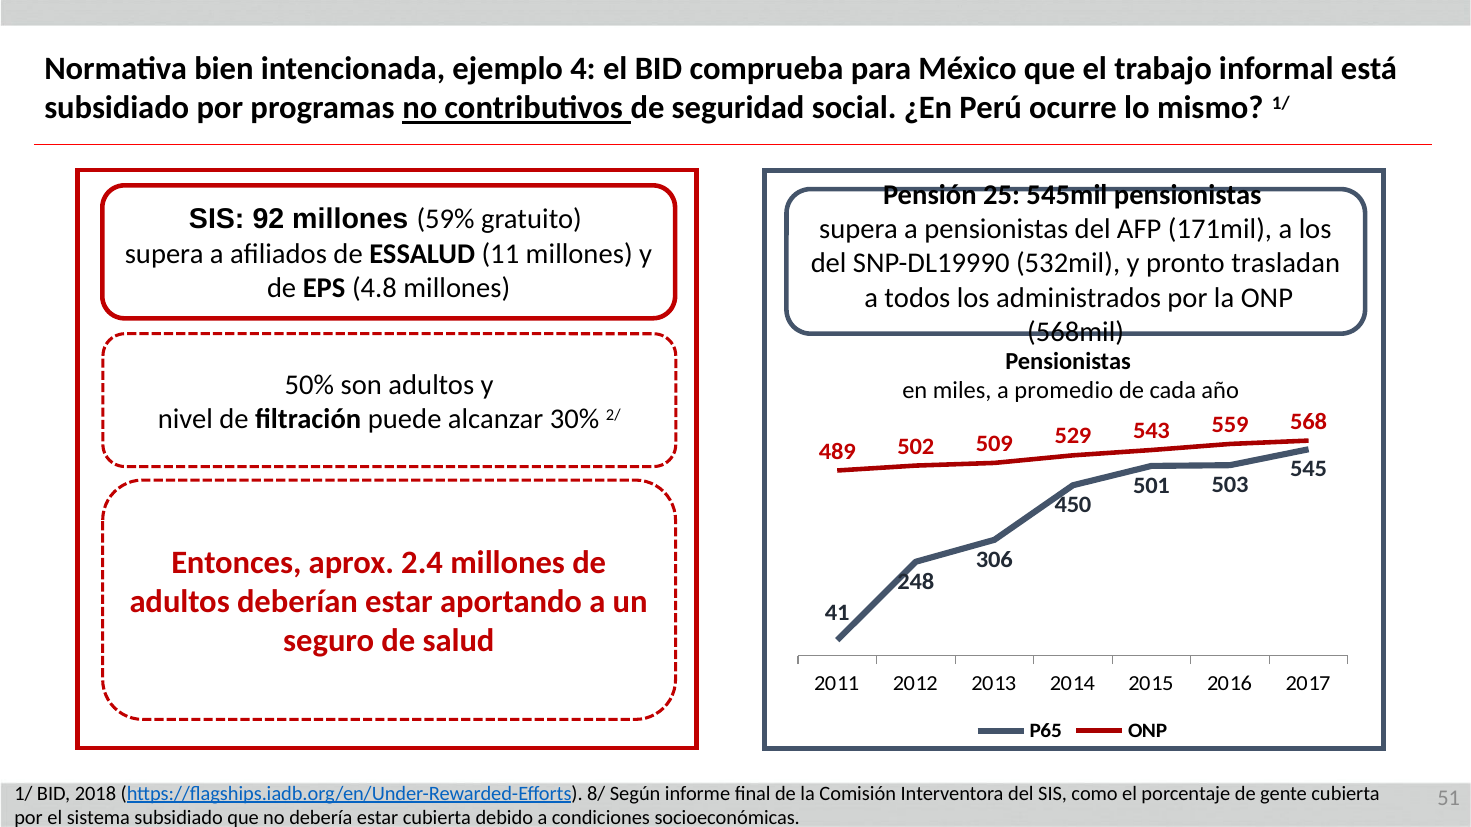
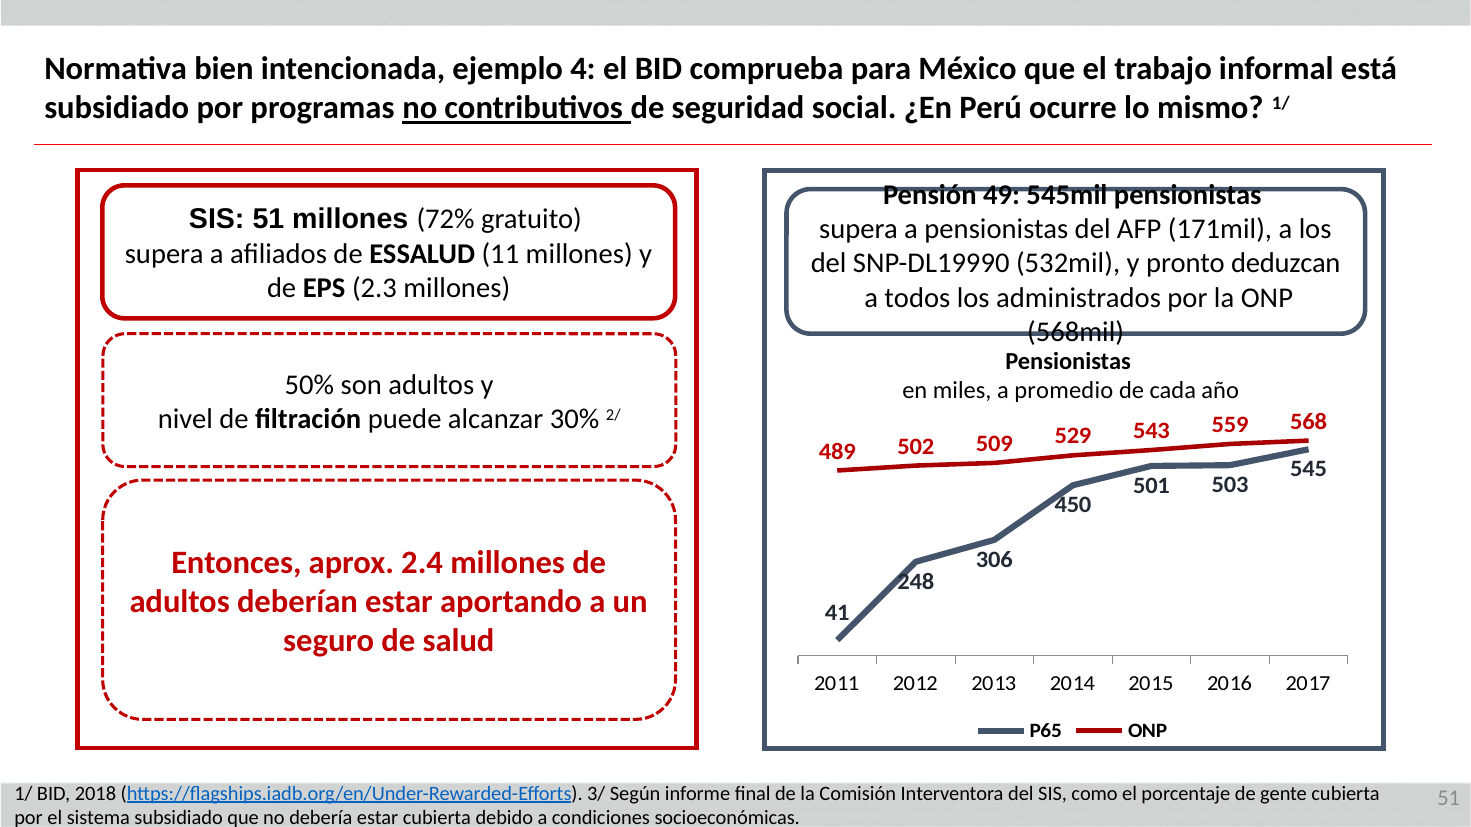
25: 25 -> 49
SIS 92: 92 -> 51
59%: 59% -> 72%
trasladan: trasladan -> deduzcan
4.8: 4.8 -> 2.3
8/: 8/ -> 3/
